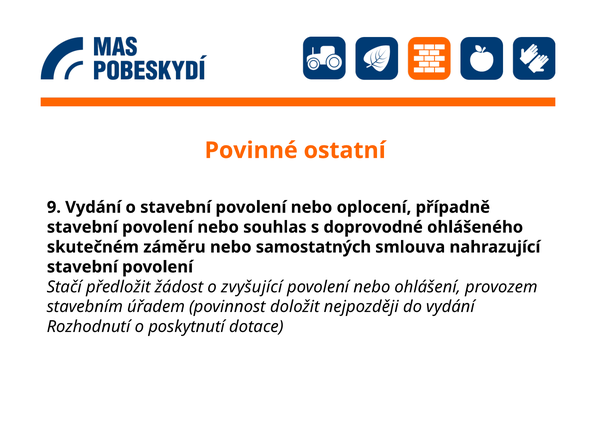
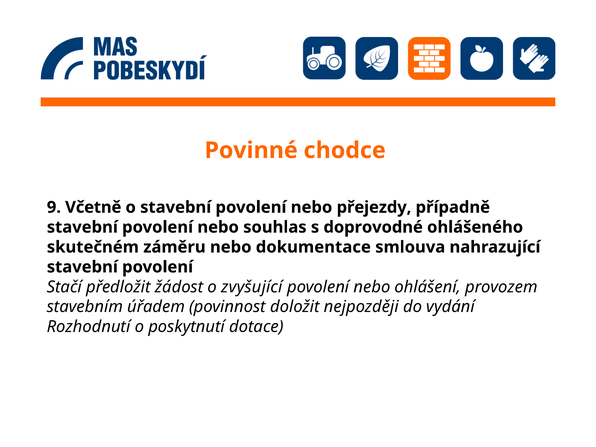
ostatní: ostatní -> chodce
9 Vydání: Vydání -> Včetně
oplocení: oplocení -> přejezdy
samostatných: samostatných -> dokumentace
